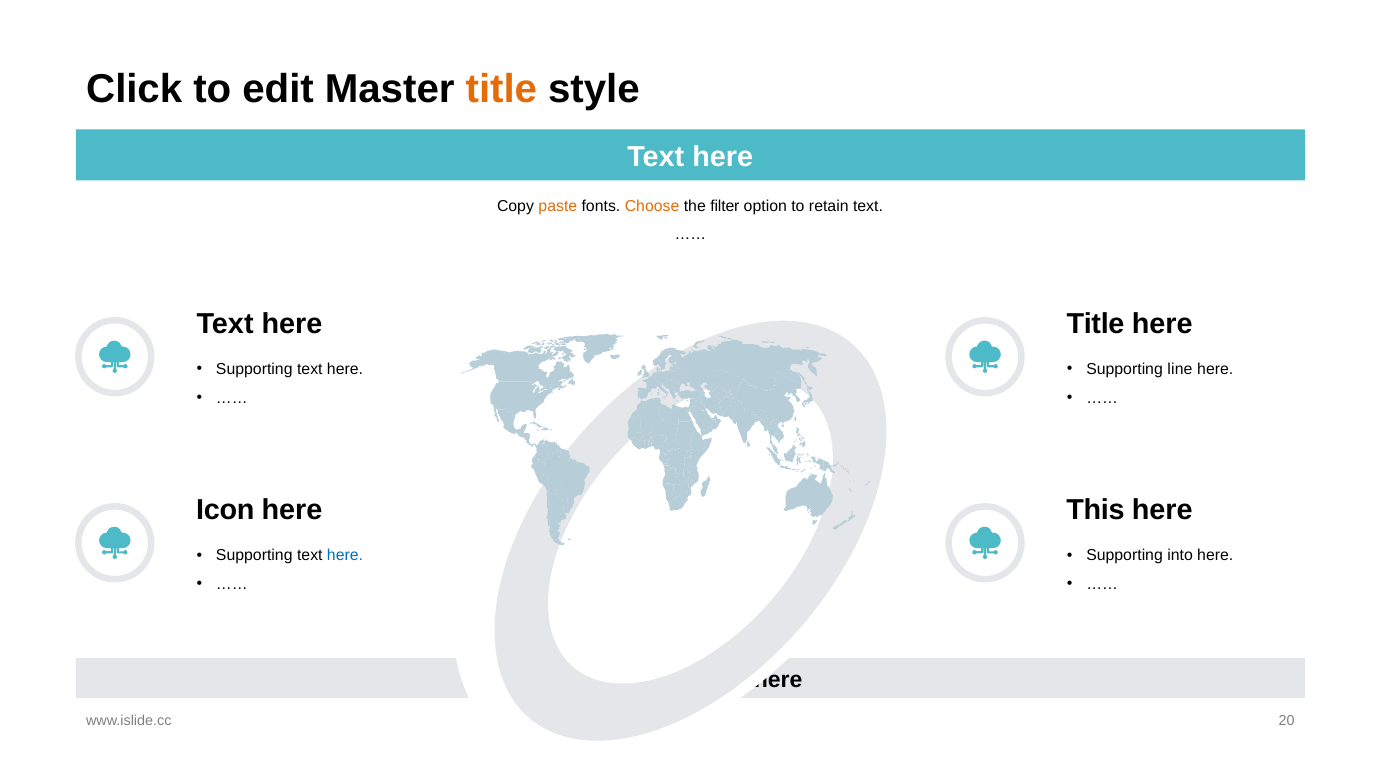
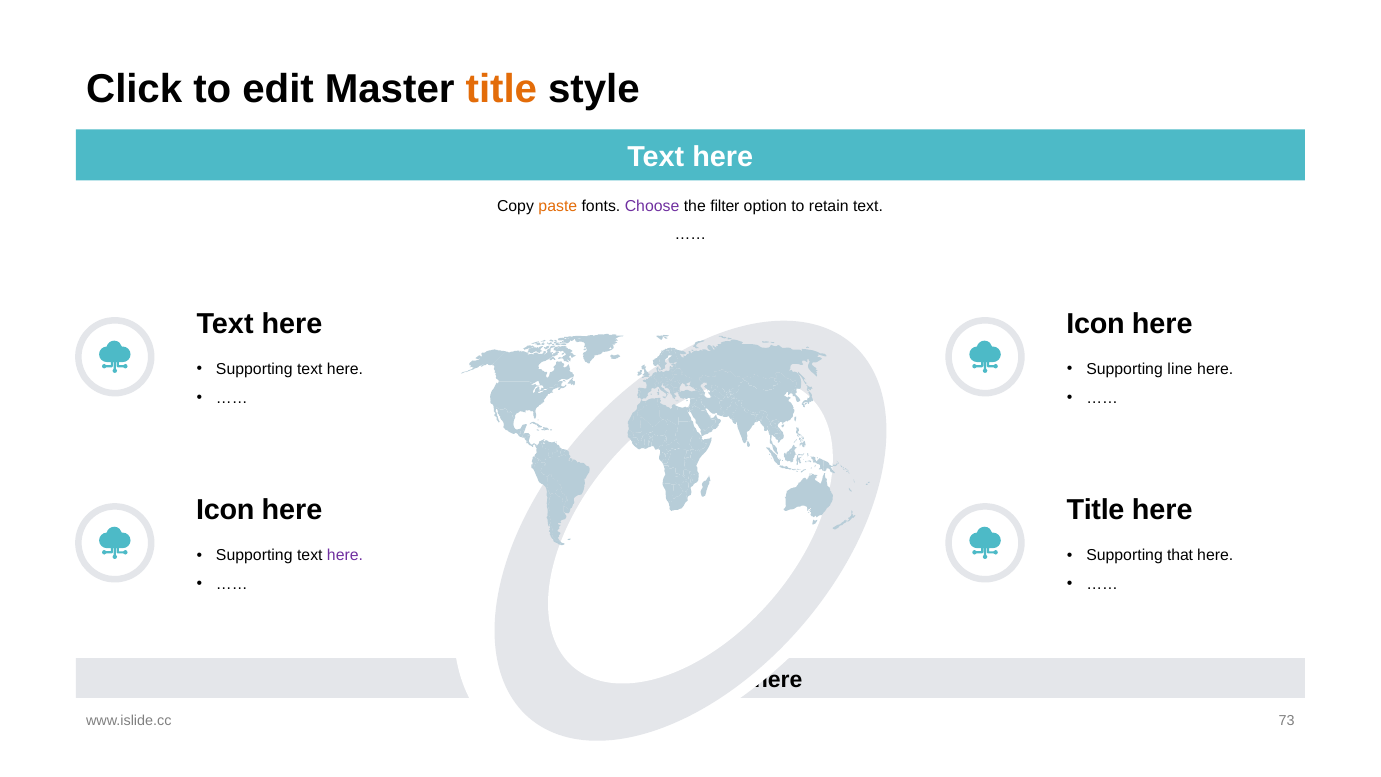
Choose colour: orange -> purple
Title at (1095, 324): Title -> Icon
This at (1095, 510): This -> Title
here at (345, 556) colour: blue -> purple
into: into -> that
20: 20 -> 73
